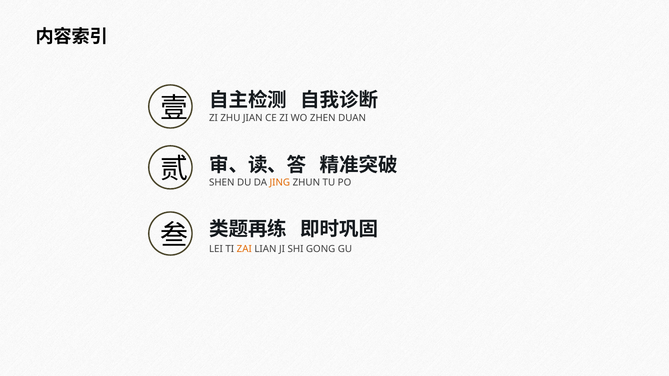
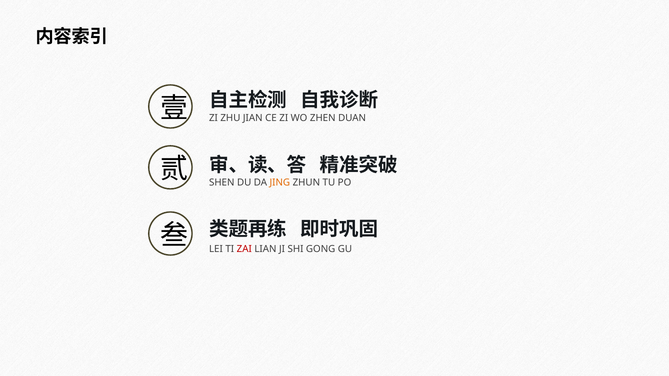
ZAI colour: orange -> red
